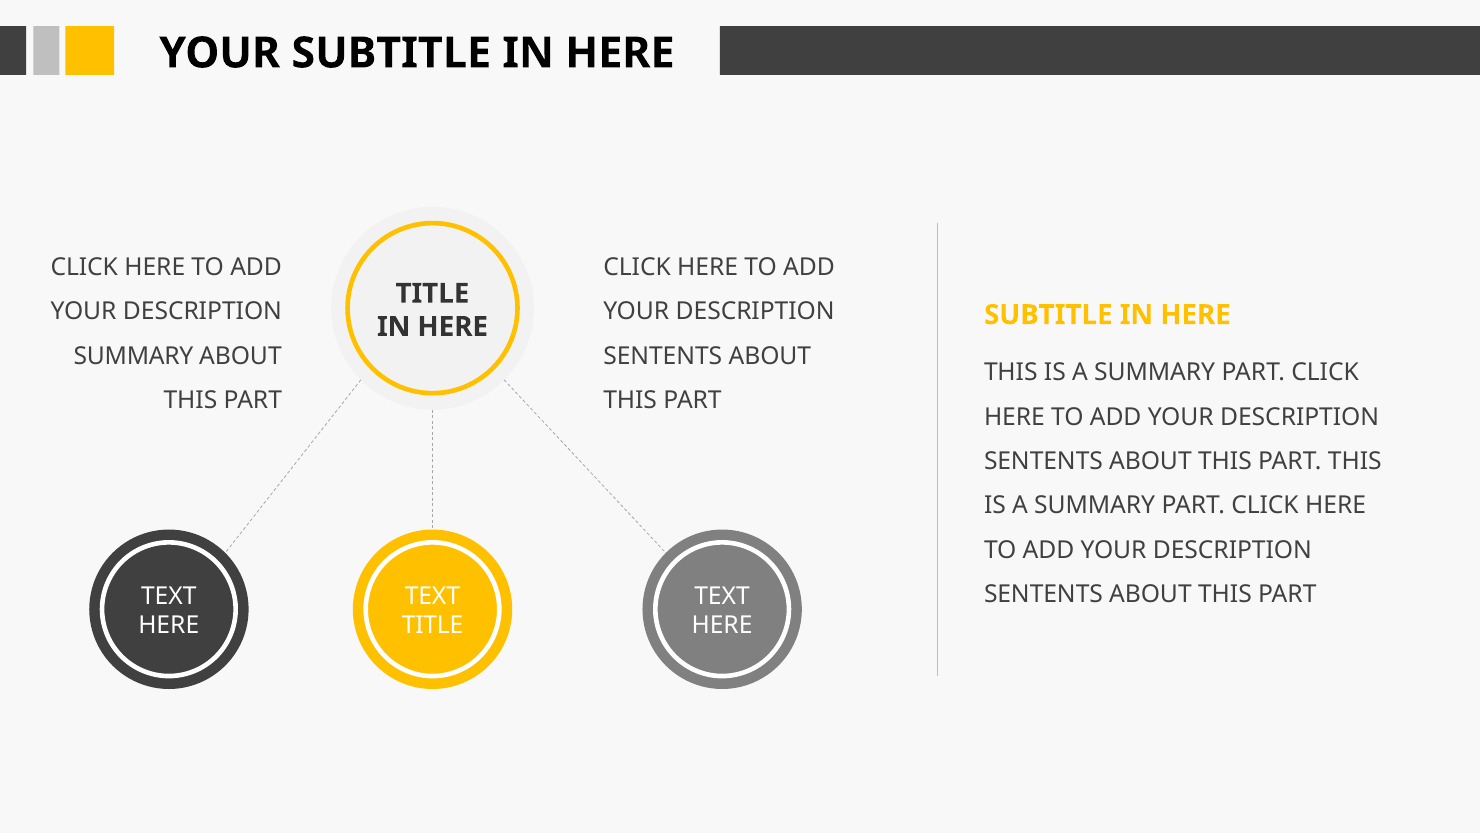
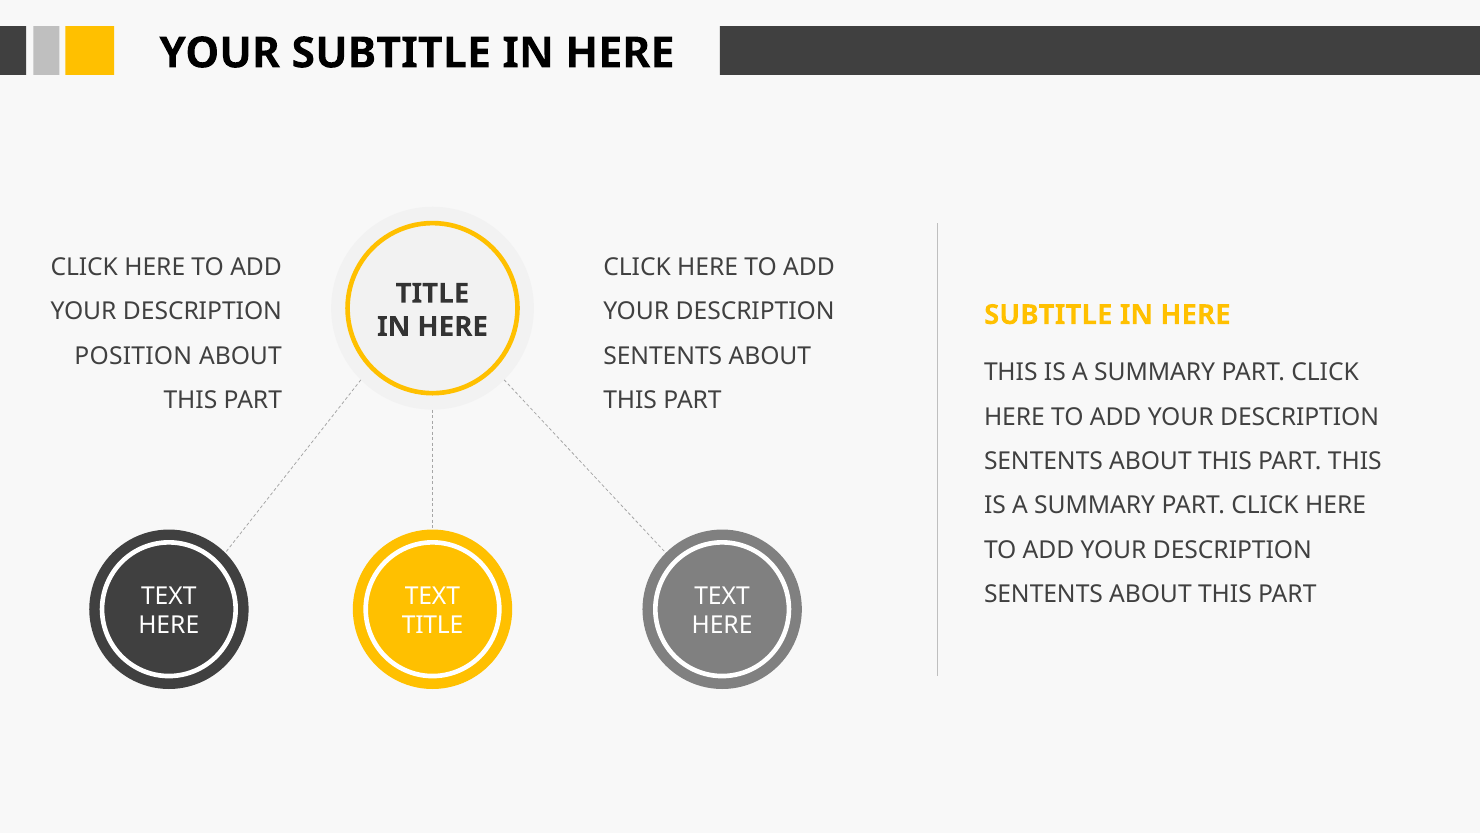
SUMMARY at (134, 356): SUMMARY -> POSITION
